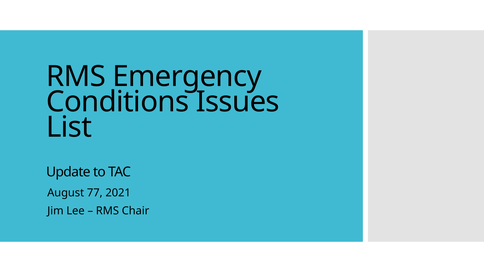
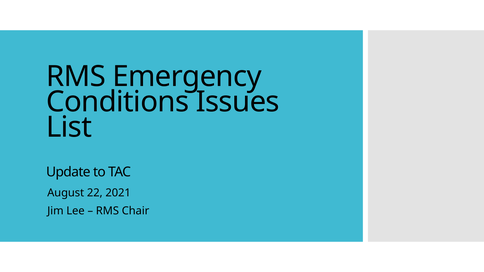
77: 77 -> 22
